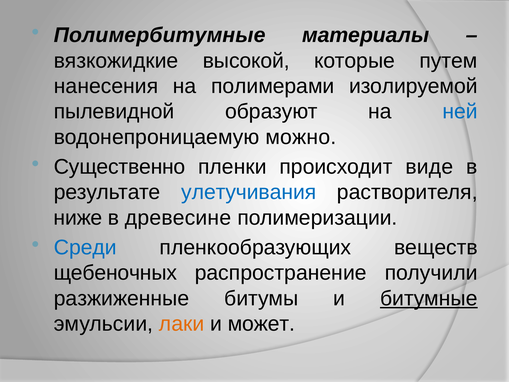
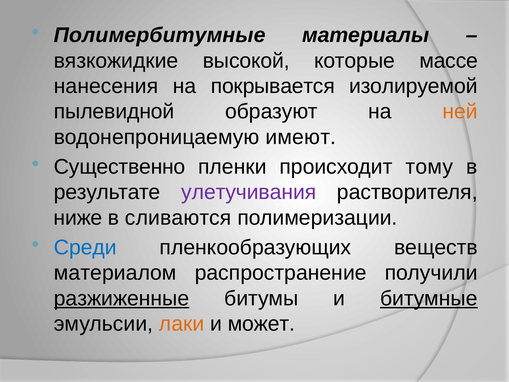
путем: путем -> массе
полимерами: полимерами -> покрывается
ней colour: blue -> orange
можно: можно -> имеют
виде: виде -> тому
улетучивания colour: blue -> purple
древесине: древесине -> сливаются
щебеночных: щебеночных -> материалом
разжиженные underline: none -> present
